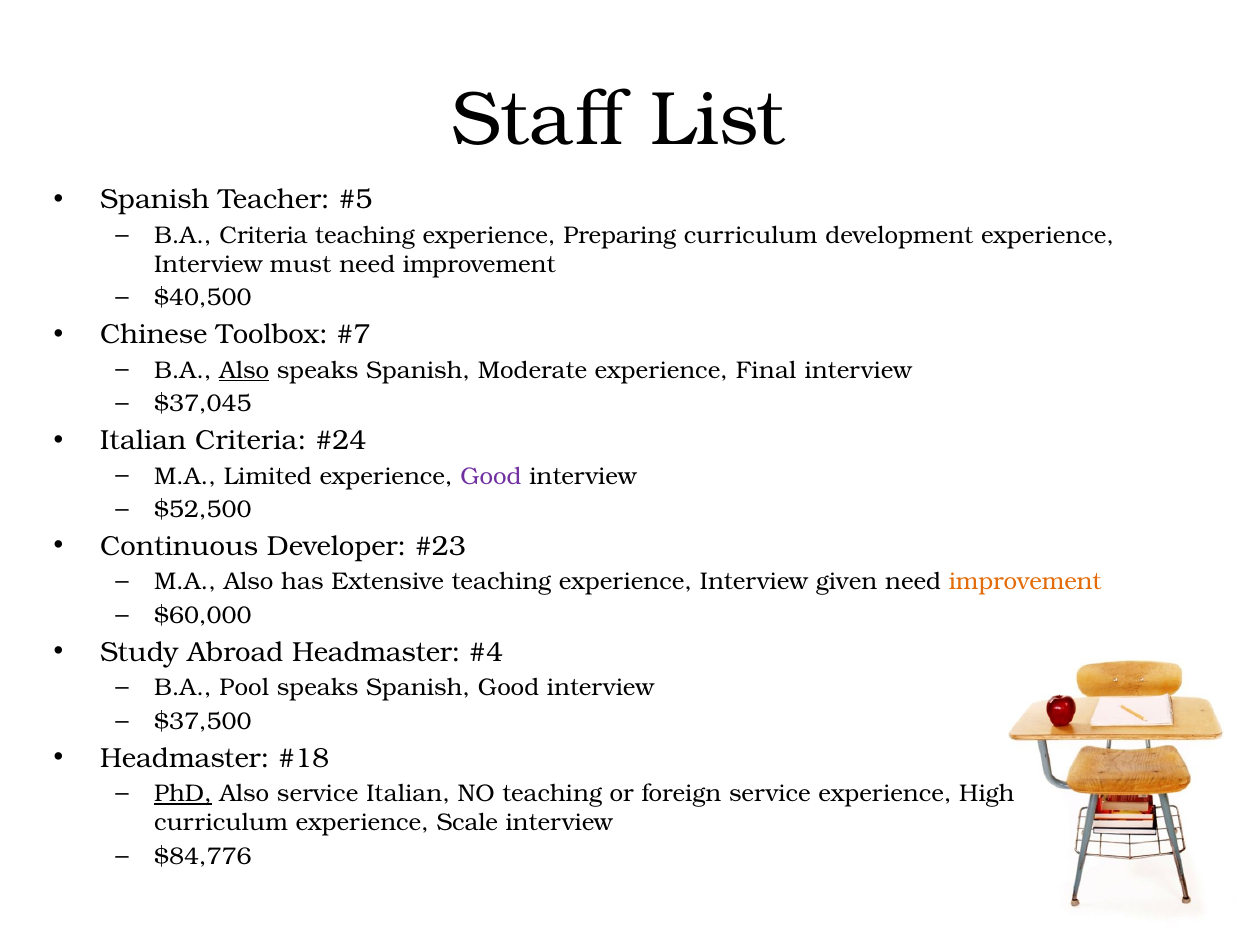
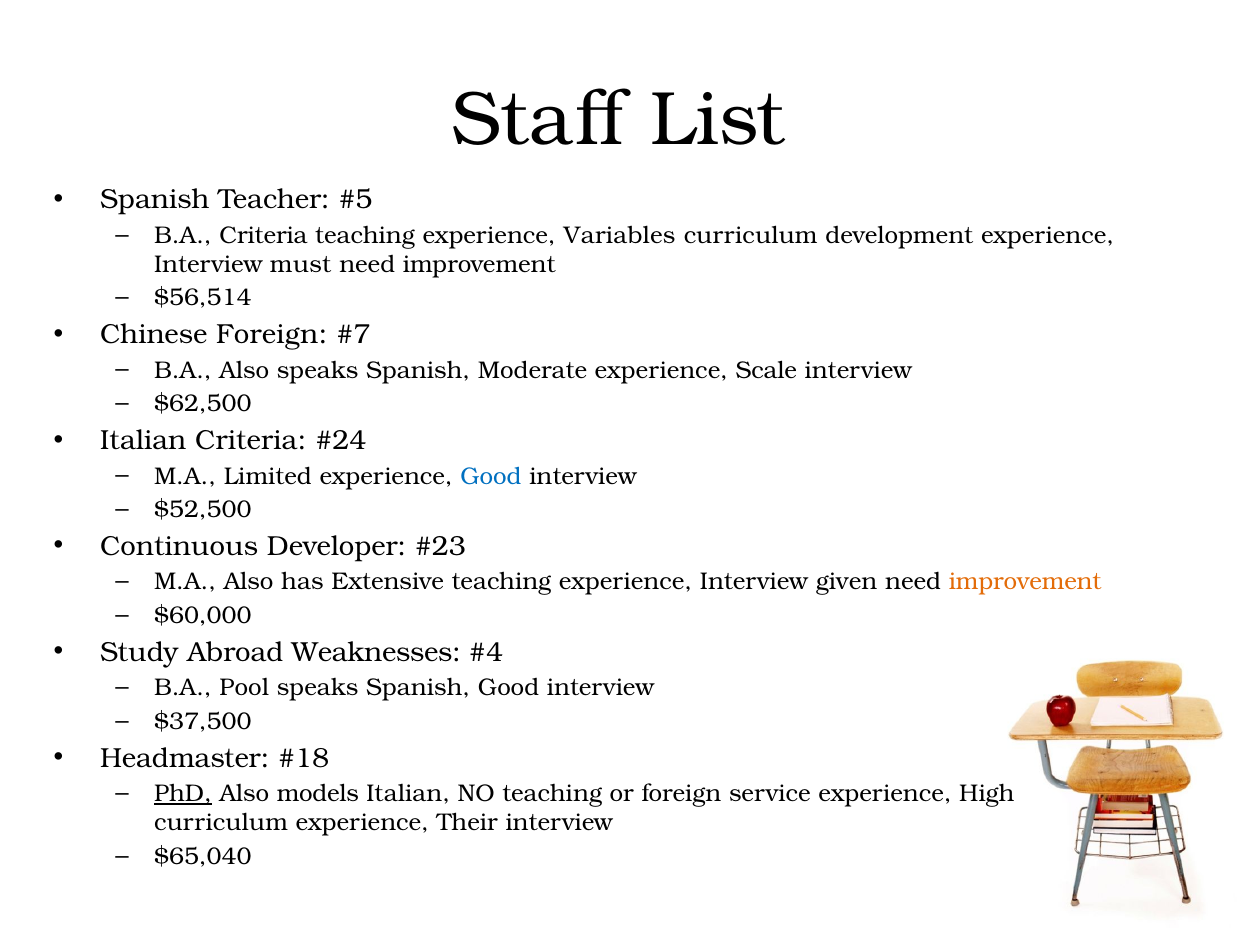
Preparing: Preparing -> Variables
$40,500: $40,500 -> $56,514
Chinese Toolbox: Toolbox -> Foreign
Also at (244, 370) underline: present -> none
Final: Final -> Scale
$37,045: $37,045 -> $62,500
Good at (491, 476) colour: purple -> blue
Abroad Headmaster: Headmaster -> Weaknesses
Also service: service -> models
Scale: Scale -> Their
$84,776: $84,776 -> $65,040
